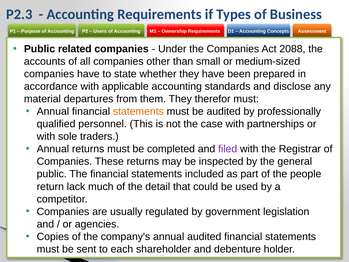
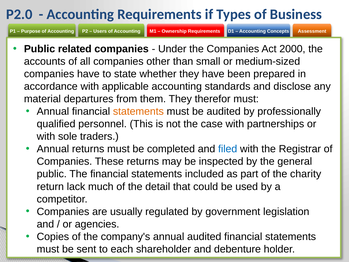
P2.3: P2.3 -> P2.0
2088: 2088 -> 2000
filed colour: purple -> blue
people: people -> charity
